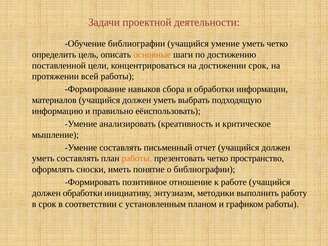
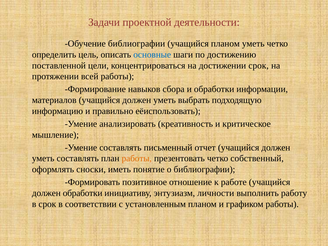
учащийся умение: умение -> планом
основные colour: orange -> blue
пространство: пространство -> собственный
методики: методики -> личности
